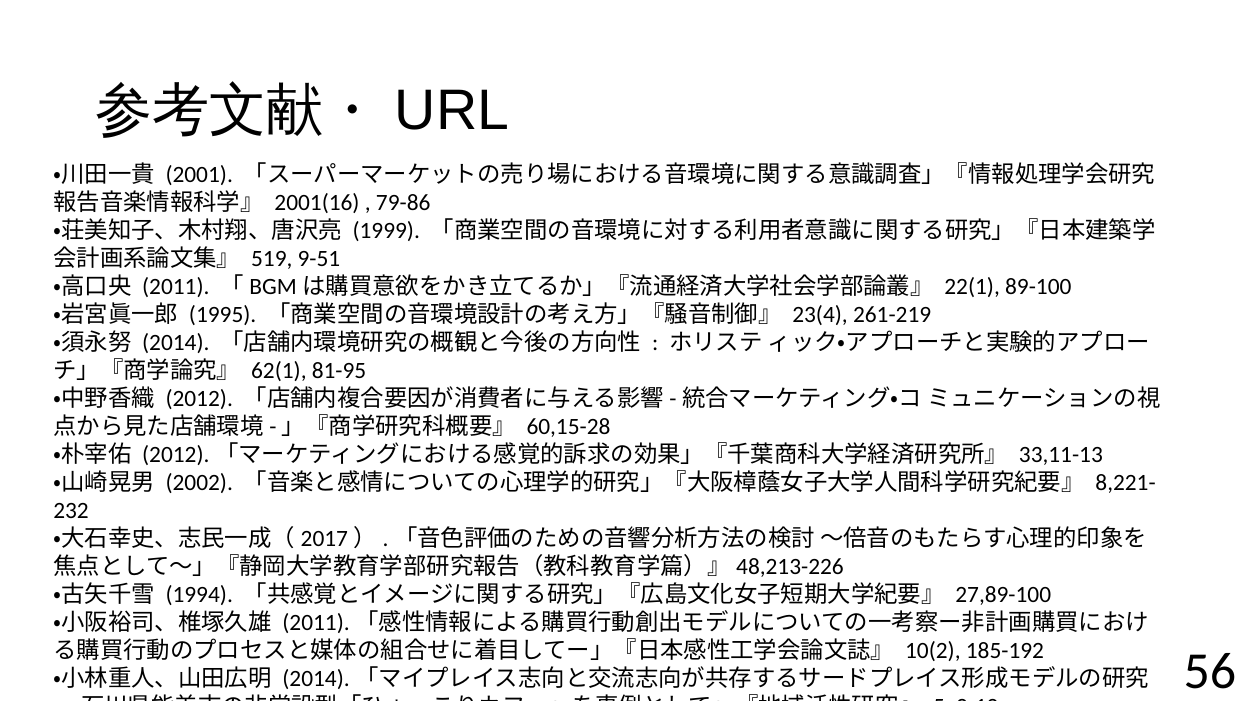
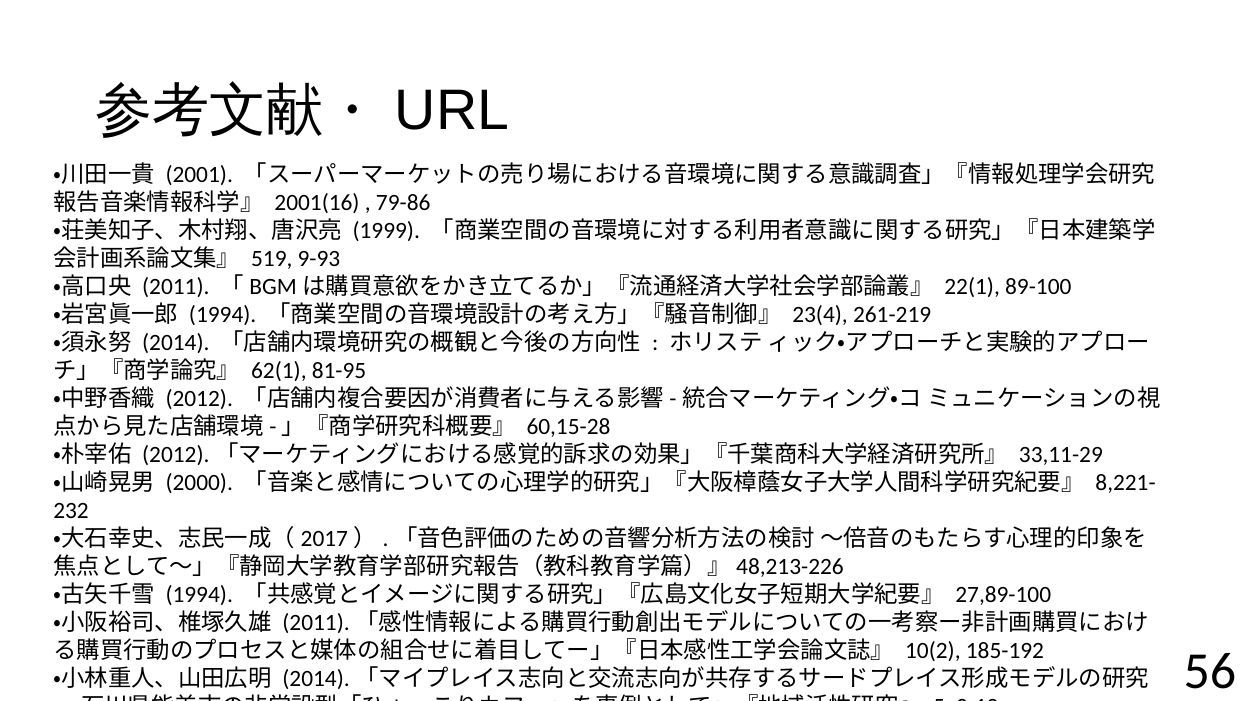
9-51: 9-51 -> 9-93
1995 at (223, 315): 1995 -> 1994
33,11-13: 33,11-13 -> 33,11-29
2002: 2002 -> 2000
